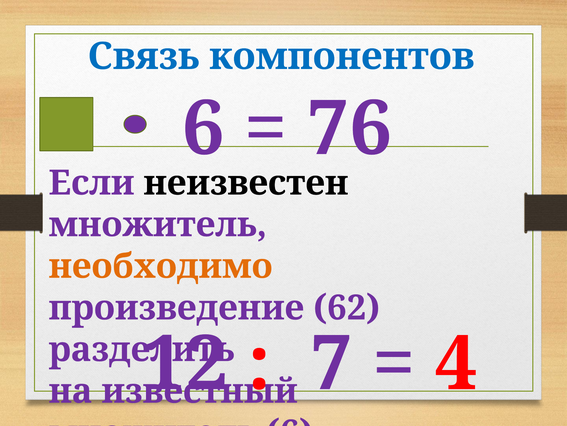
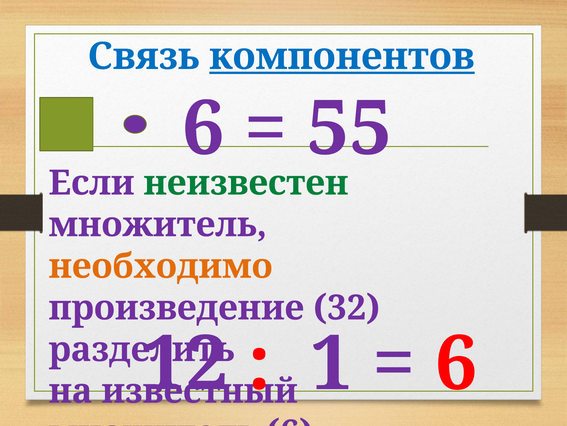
компонентов underline: none -> present
76: 76 -> 55
неизвестен colour: black -> green
62: 62 -> 32
7: 7 -> 1
4 at (456, 364): 4 -> 6
